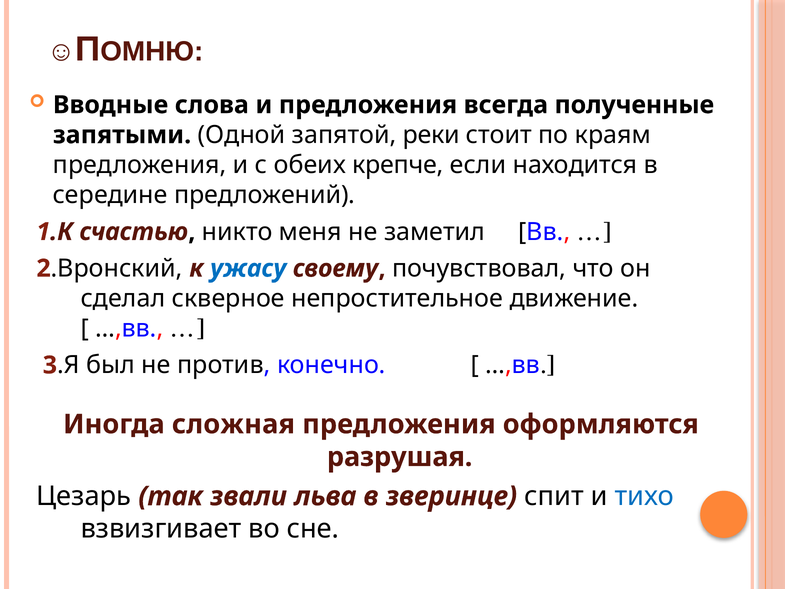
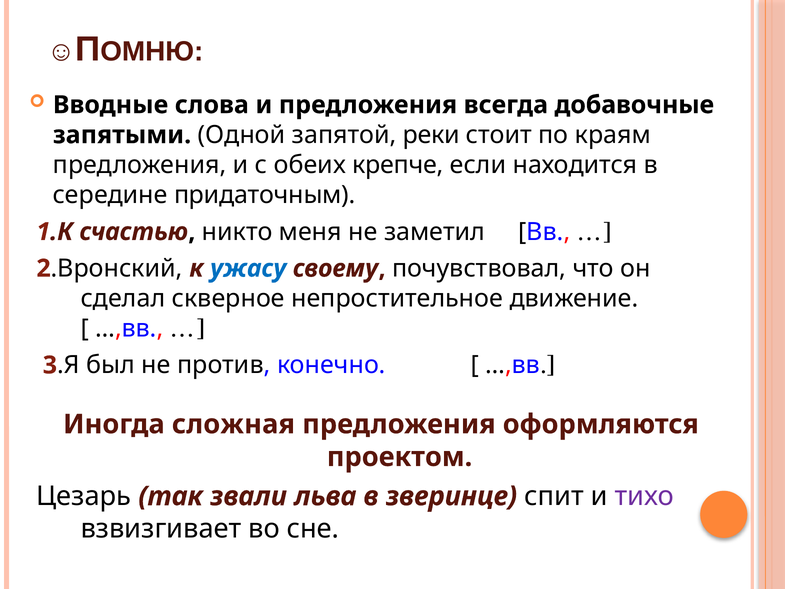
полученные: полученные -> добавочные
предложений: предложений -> придаточным
разрушая: разрушая -> проектом
тихо colour: blue -> purple
